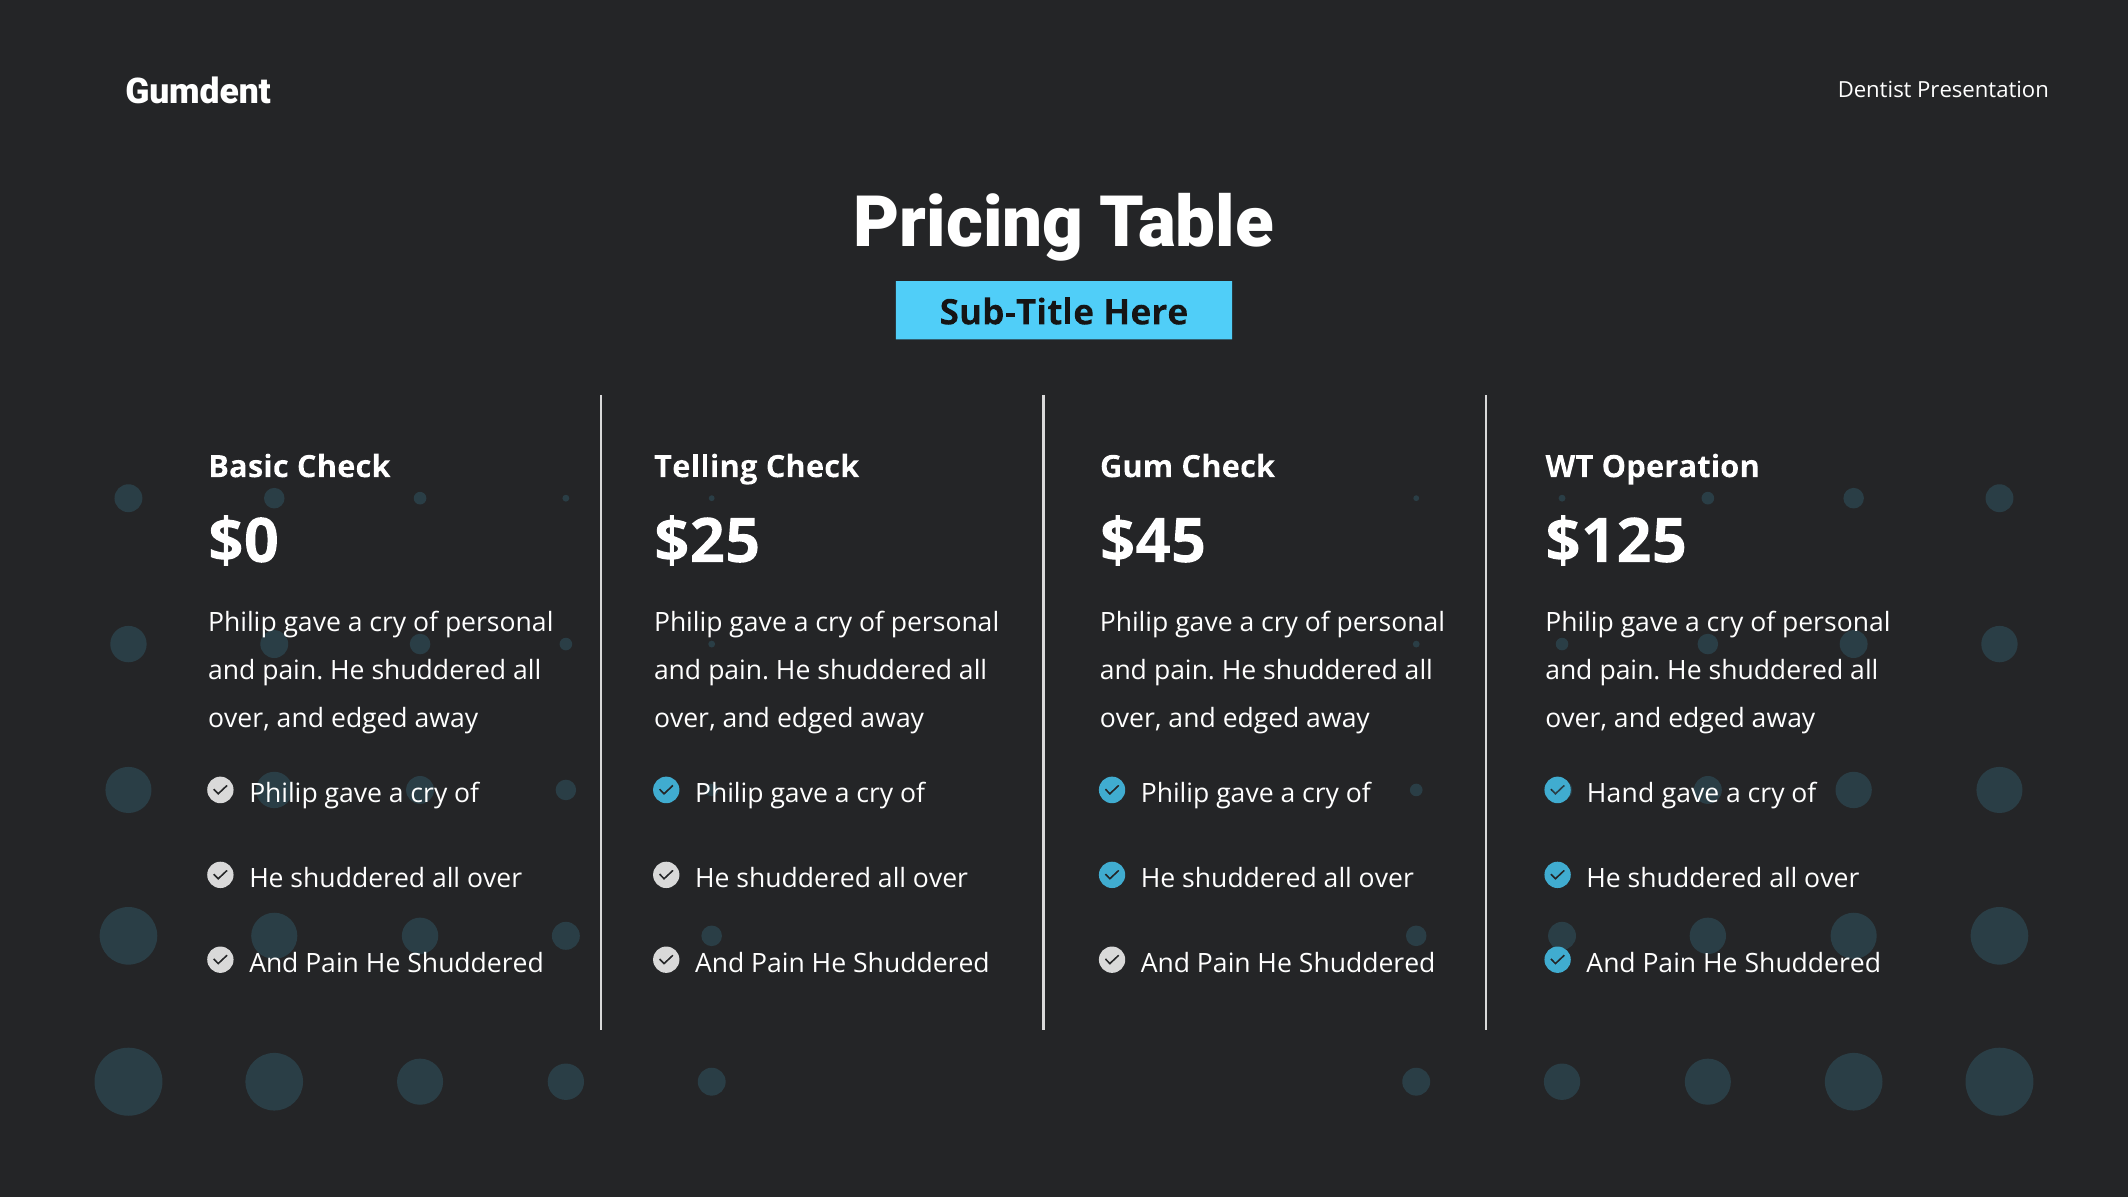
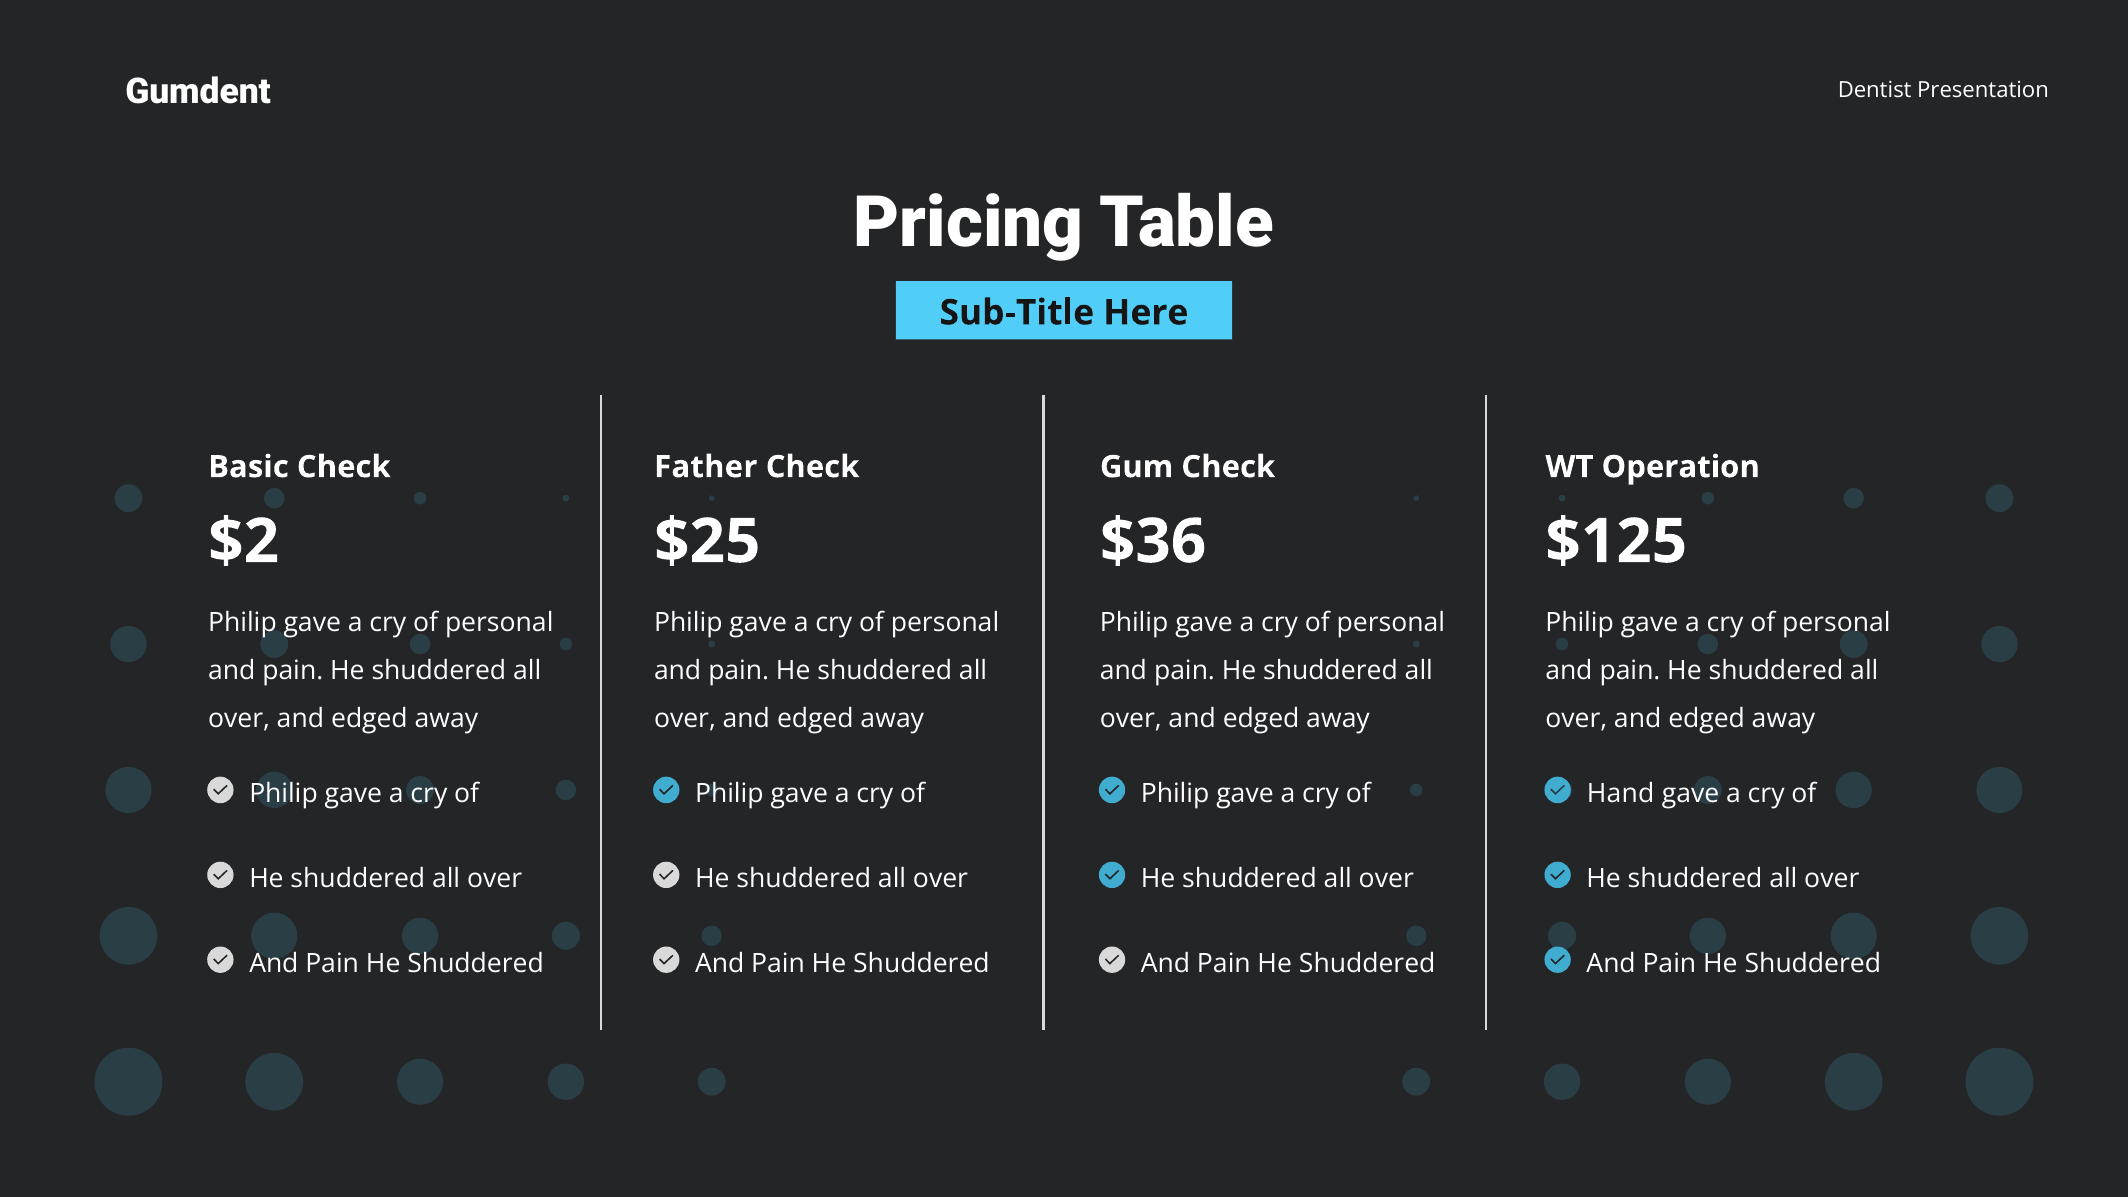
Telling: Telling -> Father
$0: $0 -> $2
$45: $45 -> $36
